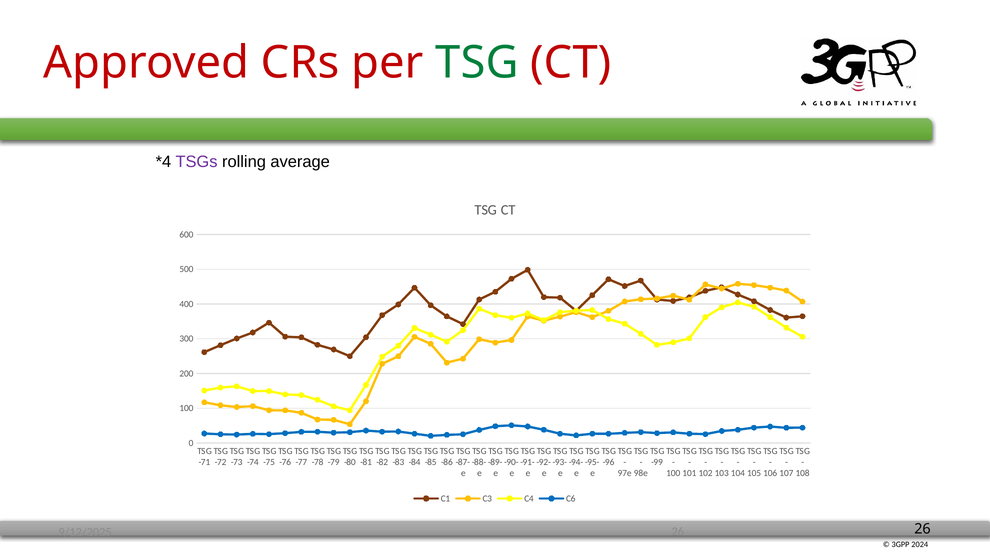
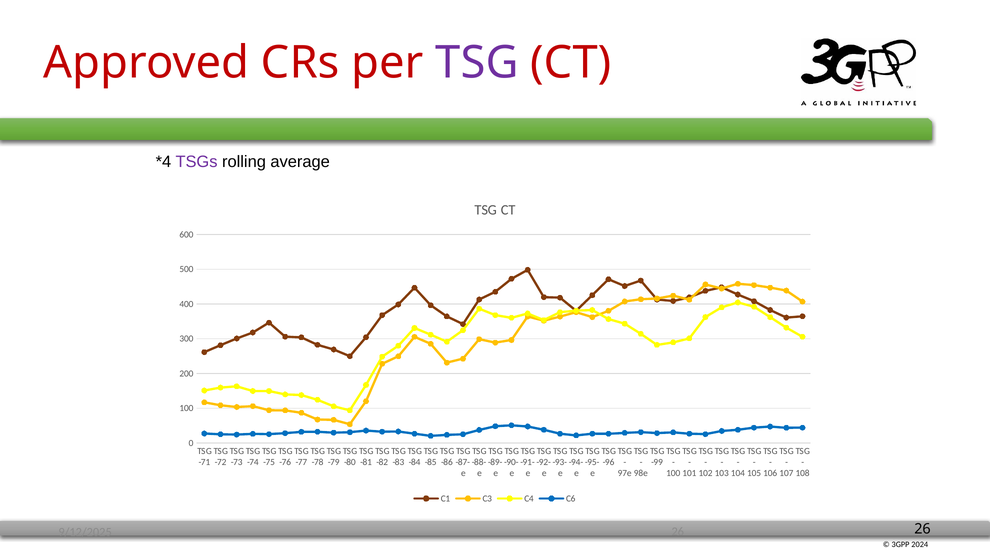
TSG at (477, 63) colour: green -> purple
